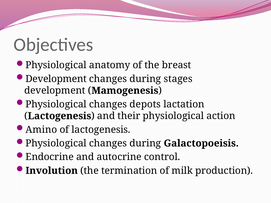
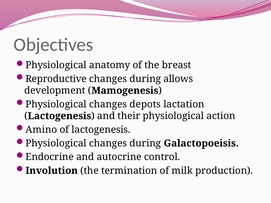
Development at (56, 79): Development -> Reproductive
stages: stages -> allows
